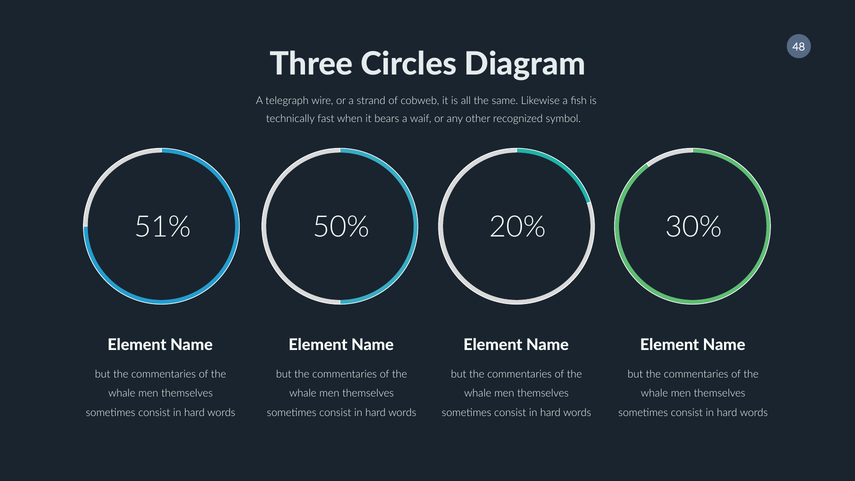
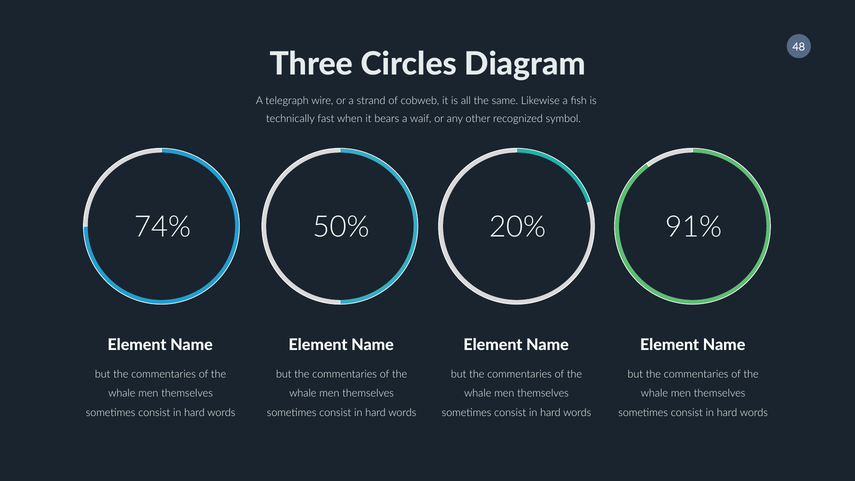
51%: 51% -> 74%
30%: 30% -> 91%
